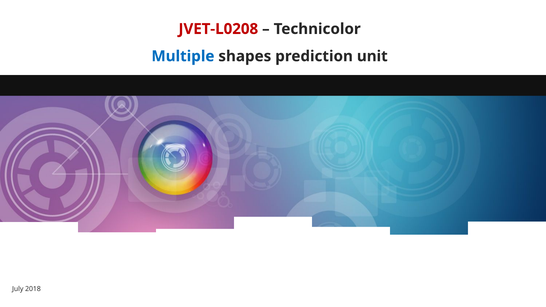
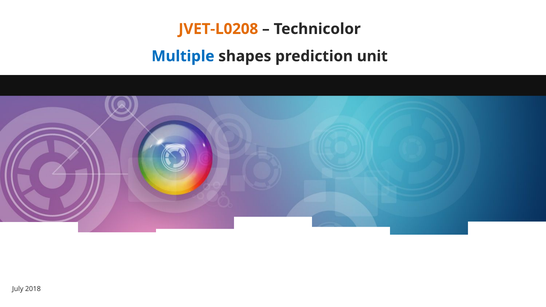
JVET-L0208 colour: red -> orange
